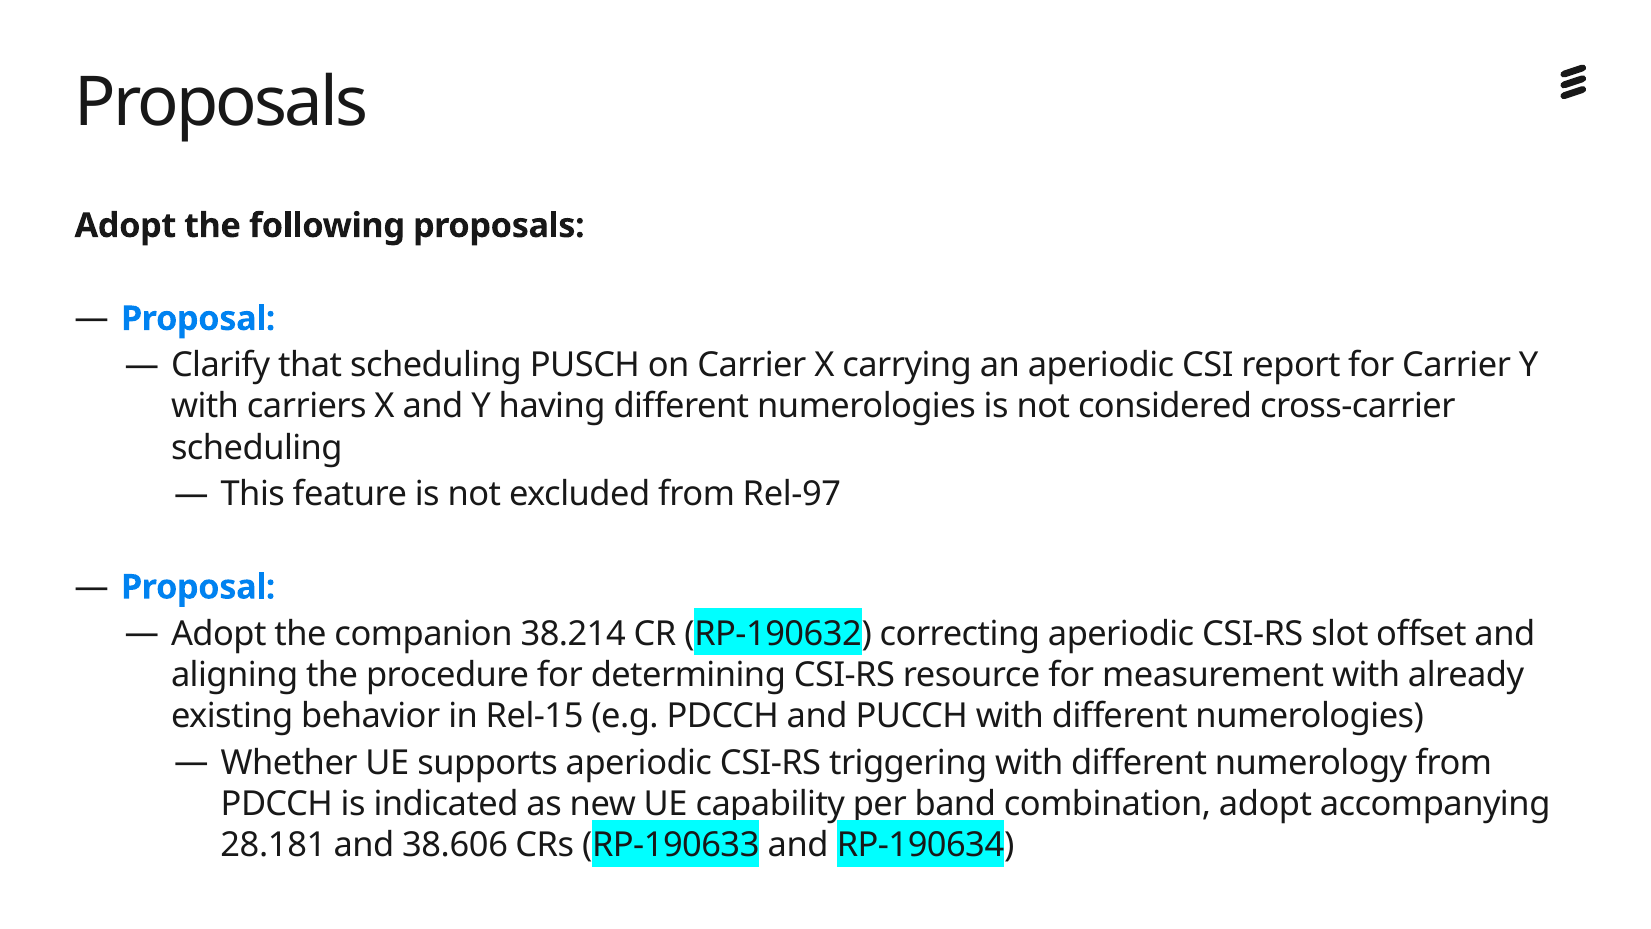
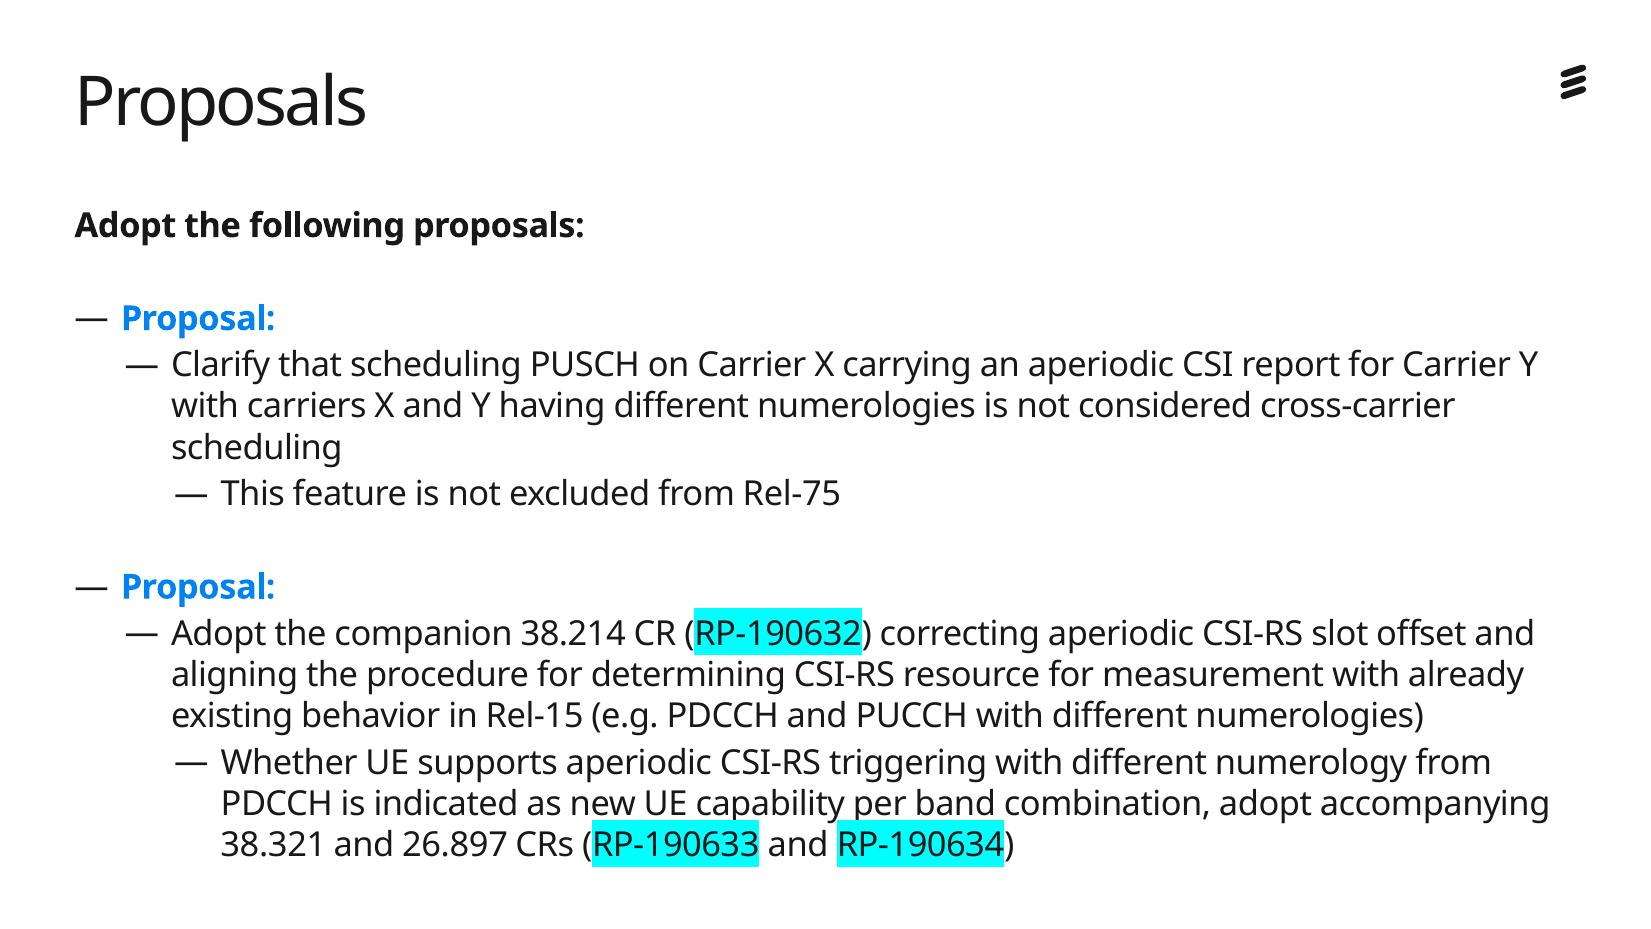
Rel-97: Rel-97 -> Rel-75
28.181: 28.181 -> 38.321
38.606: 38.606 -> 26.897
